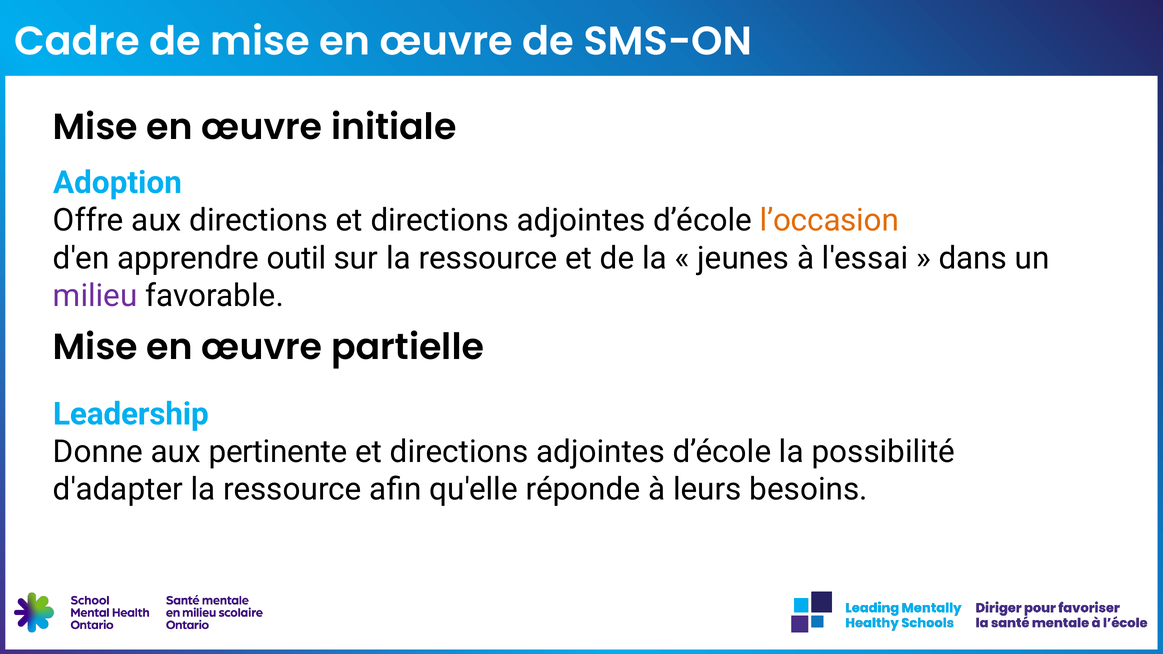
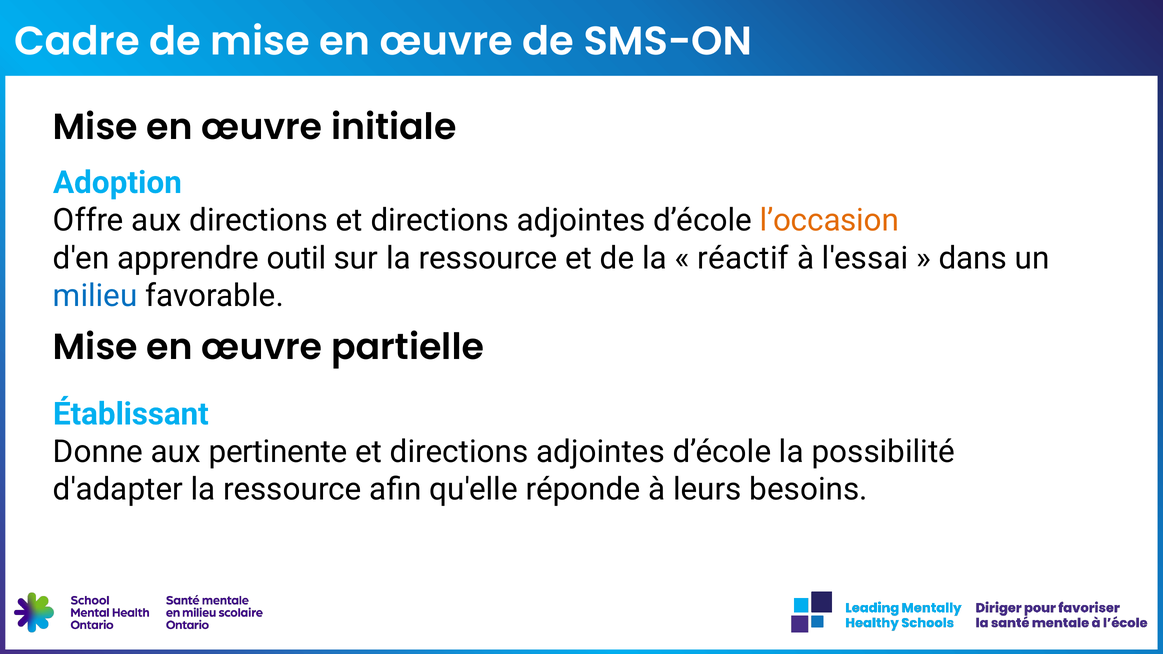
jeunes: jeunes -> réactif
milieu colour: purple -> blue
Leadership: Leadership -> Établissant
